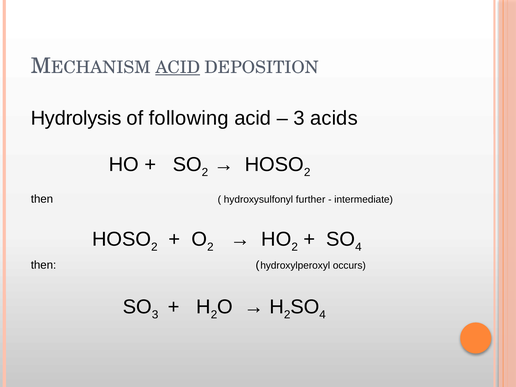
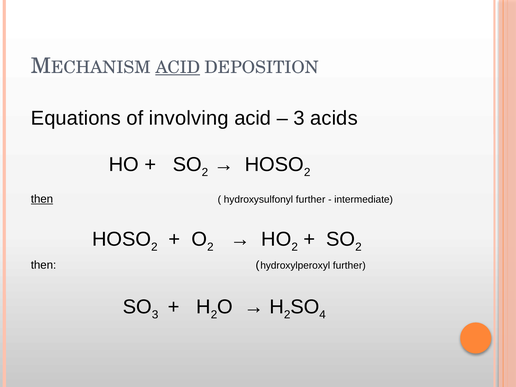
Hydrolysis: Hydrolysis -> Equations
following: following -> involving
then at (42, 199) underline: none -> present
4 at (358, 247): 4 -> 2
hydroxylperoxyl occurs: occurs -> further
